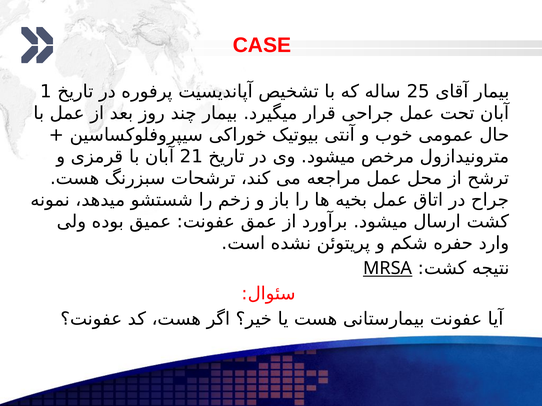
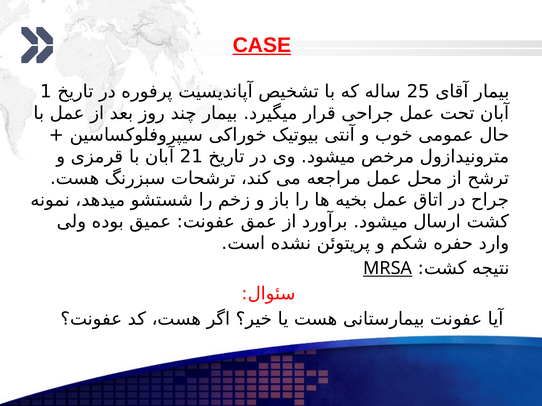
CASE underline: none -> present
